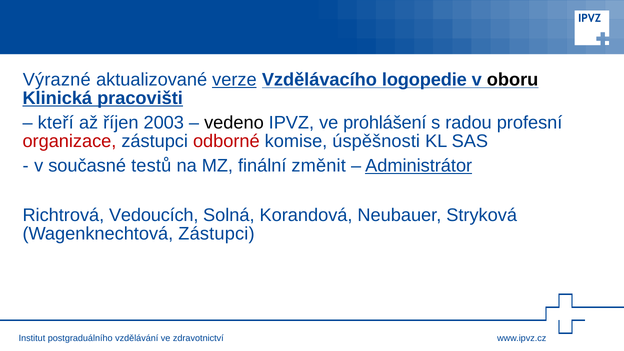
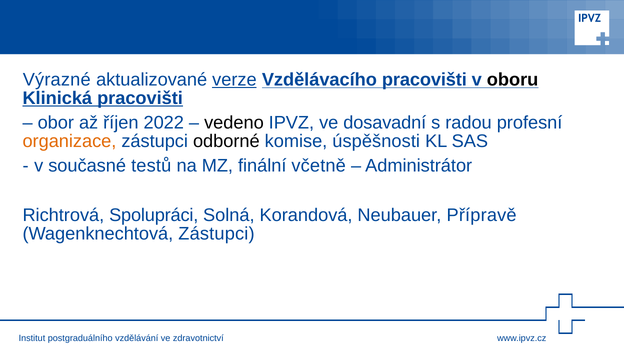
Vzdělávacího logopedie: logopedie -> pracovišti
kteří: kteří -> obor
2003: 2003 -> 2022
prohlášení: prohlášení -> dosavadní
organizace colour: red -> orange
odborné colour: red -> black
změnit: změnit -> včetně
Administrátor underline: present -> none
Vedoucích: Vedoucích -> Spolupráci
Stryková: Stryková -> Přípravě
